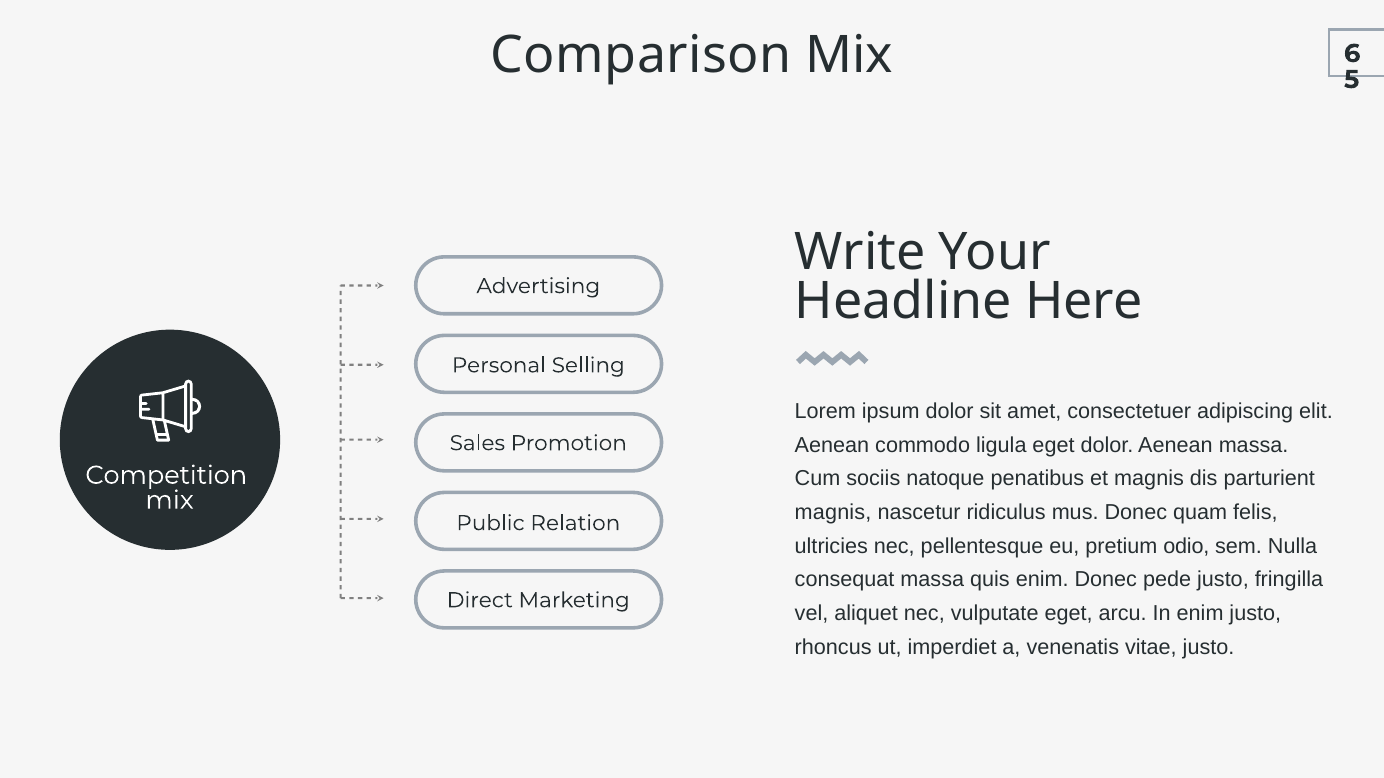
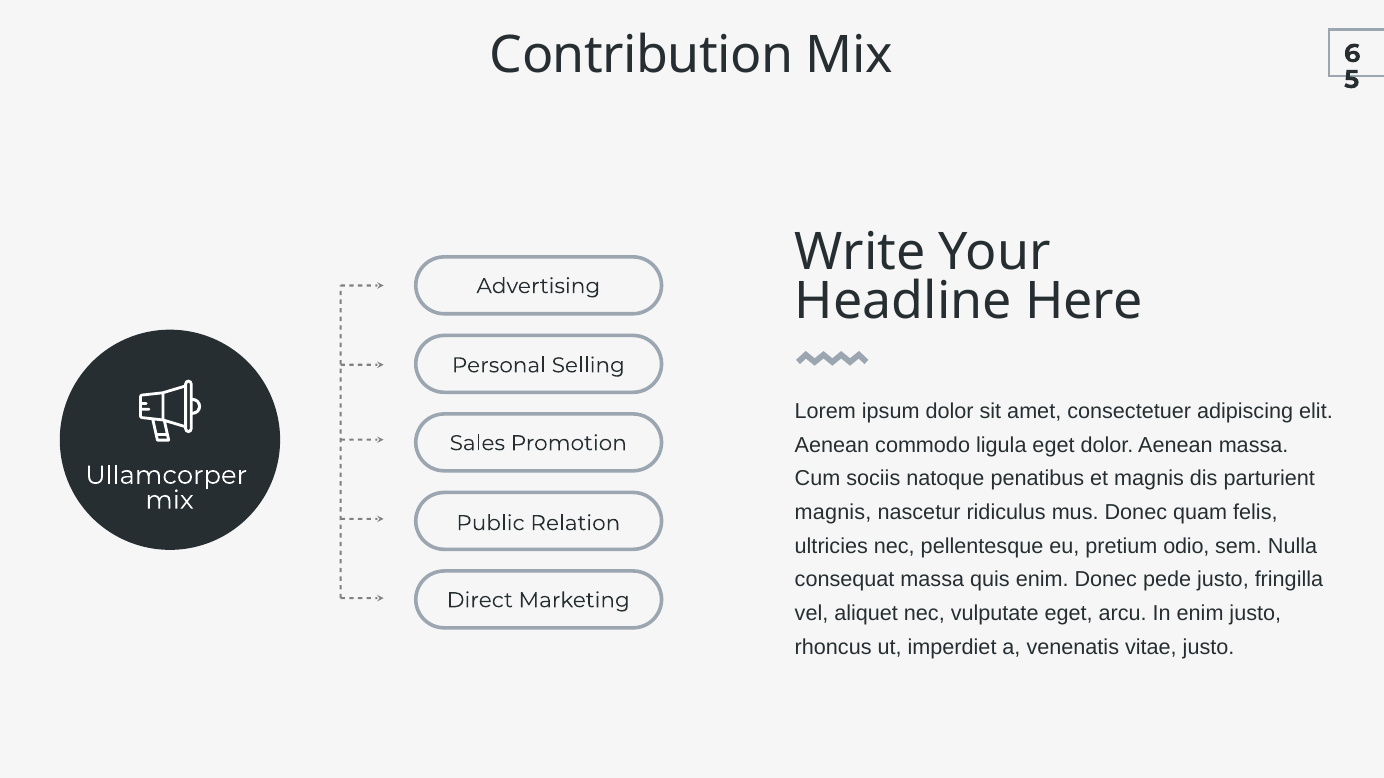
Comparison: Comparison -> Contribution
Competition: Competition -> Ullamcorper
